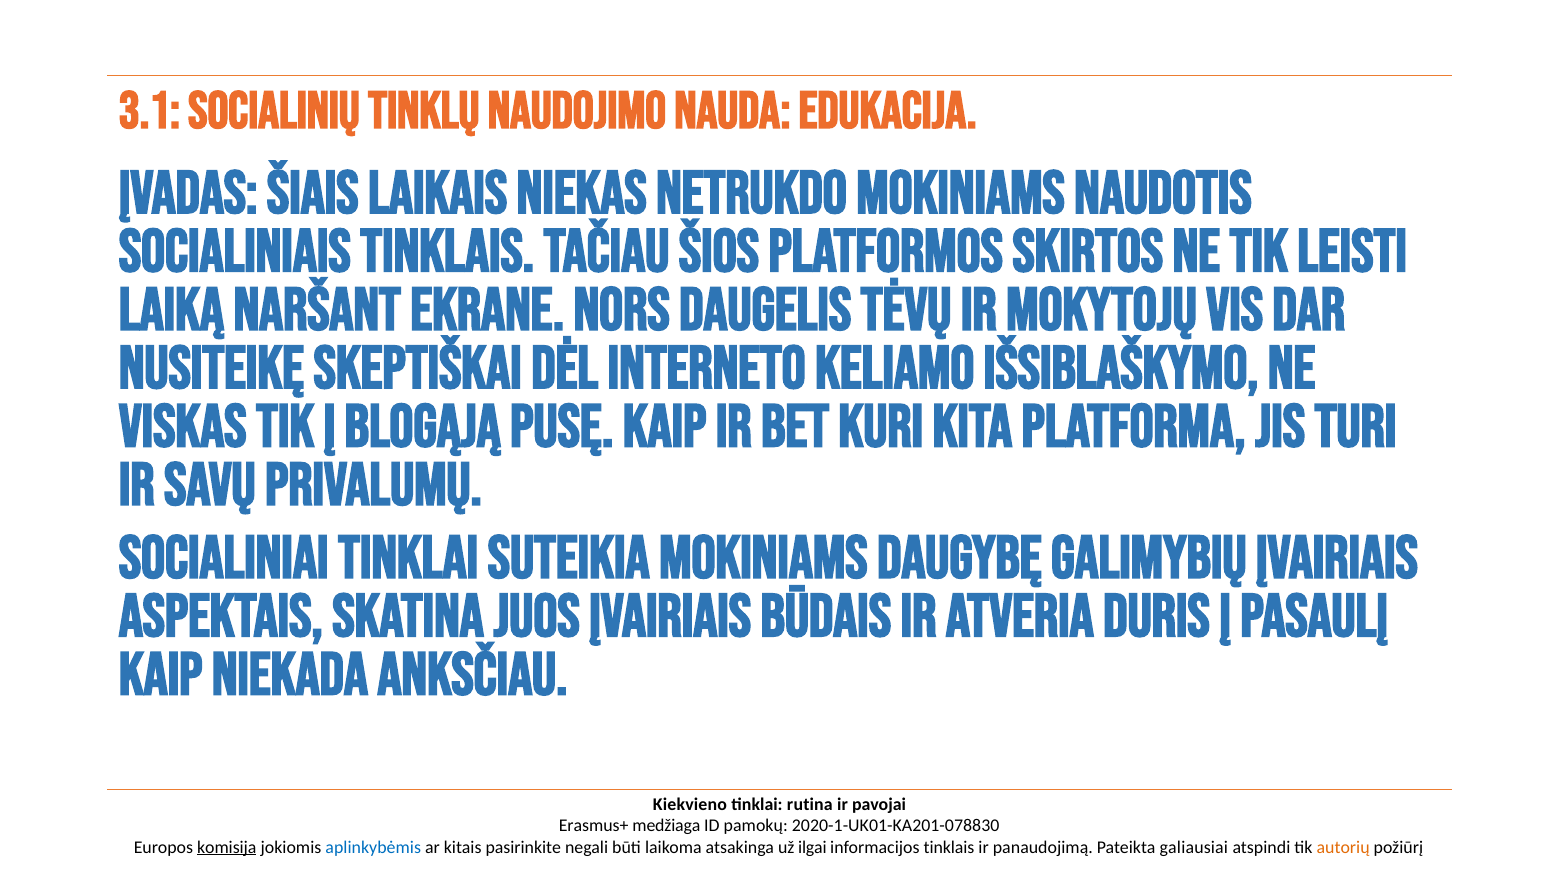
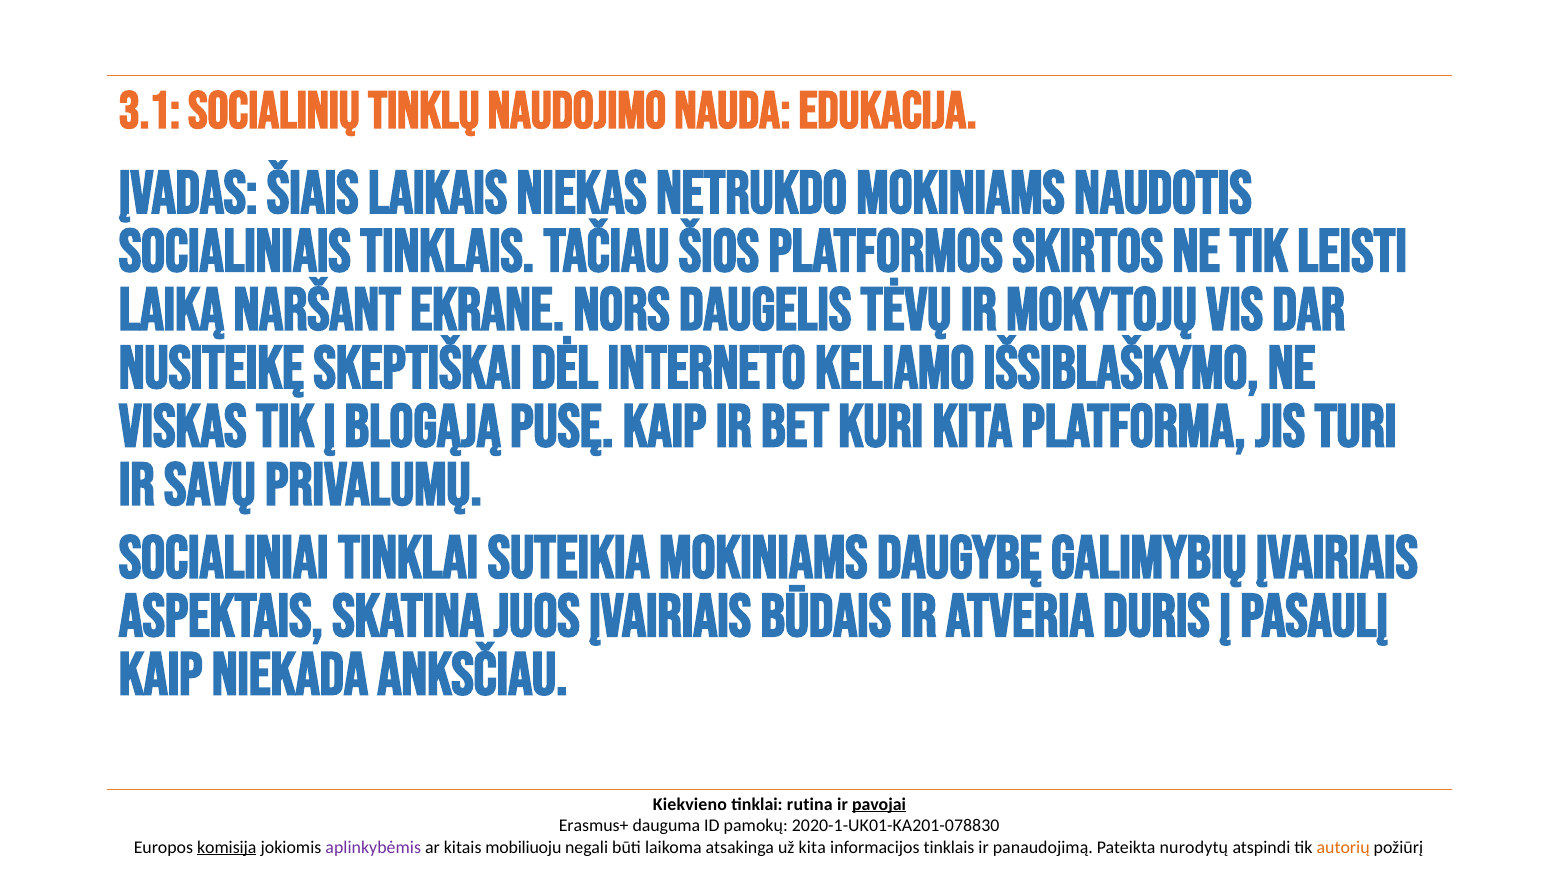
pavojai underline: none -> present
medžiaga: medžiaga -> dauguma
aplinkybėmis colour: blue -> purple
pasirinkite: pasirinkite -> mobiliuoju
už ilgai: ilgai -> kita
galiausiai: galiausiai -> nurodytų
